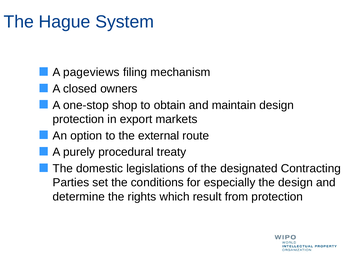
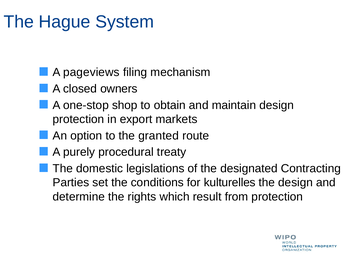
external: external -> granted
especially: especially -> kulturelles
